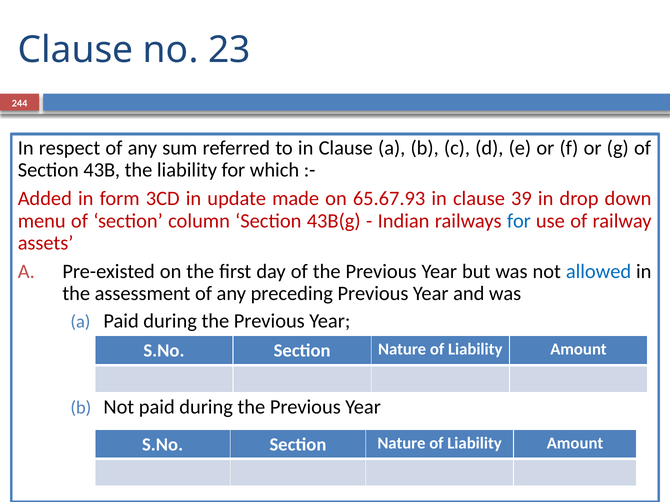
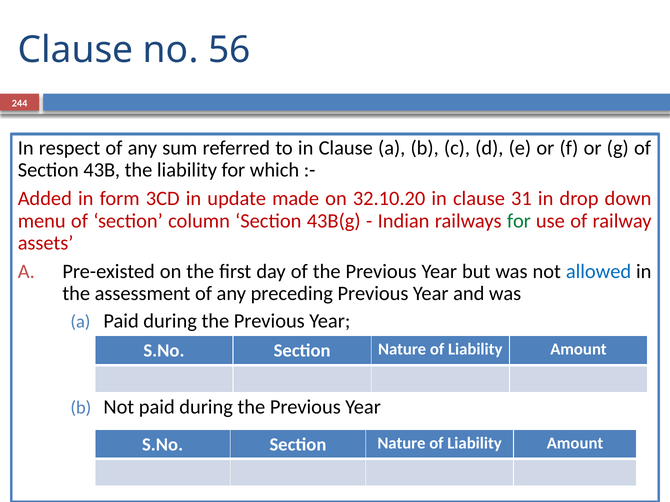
23: 23 -> 56
65.67.93: 65.67.93 -> 32.10.20
39: 39 -> 31
for at (519, 221) colour: blue -> green
